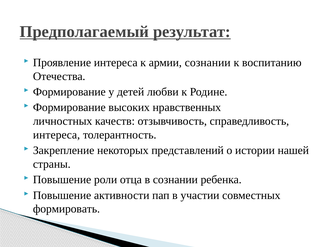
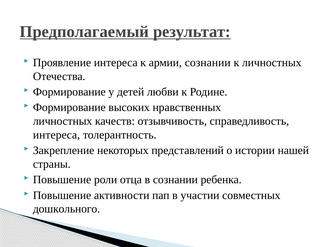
к воспитанию: воспитанию -> личностных
формировать: формировать -> дошкольного
